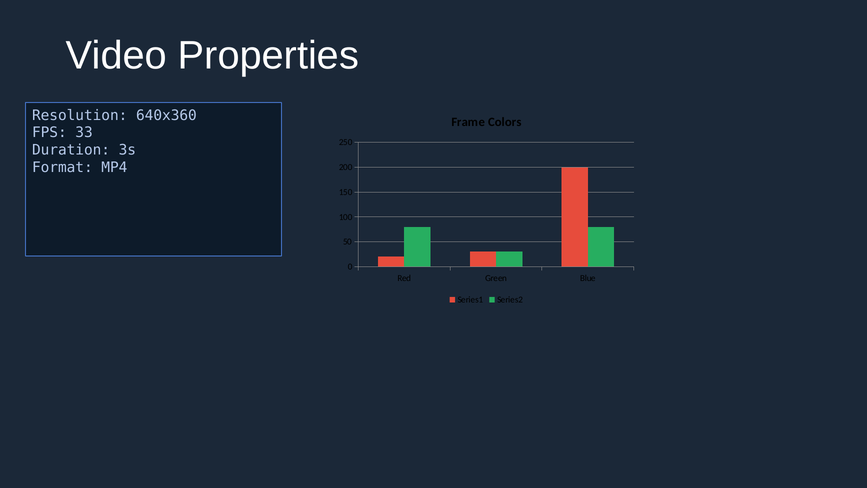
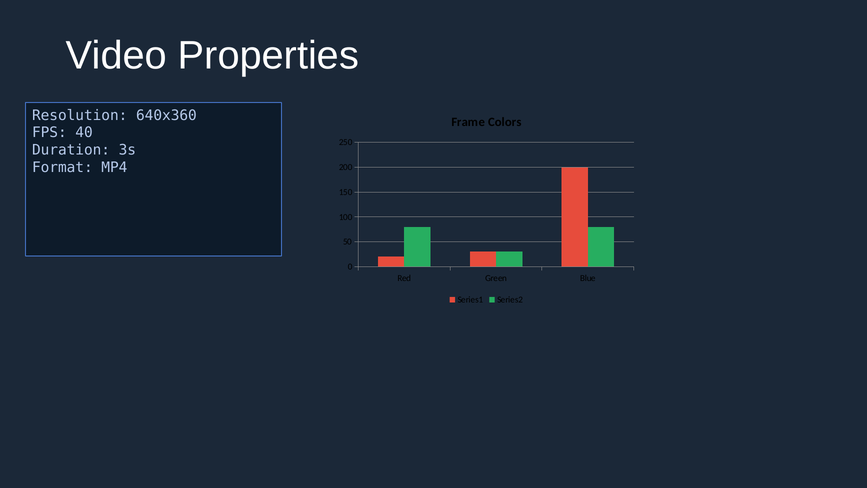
33: 33 -> 40
